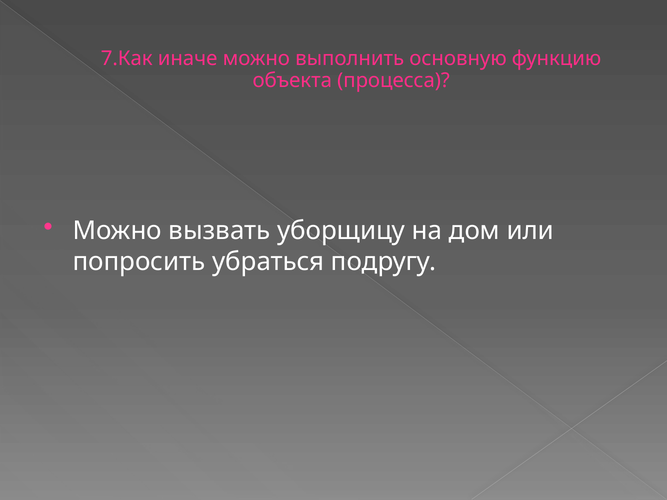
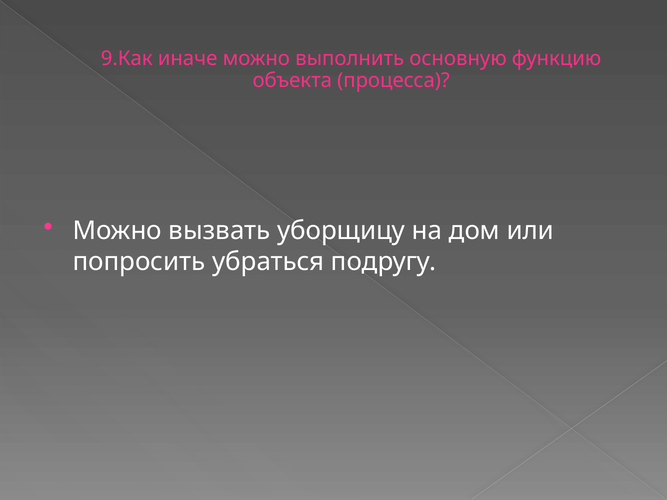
7.Как: 7.Как -> 9.Как
